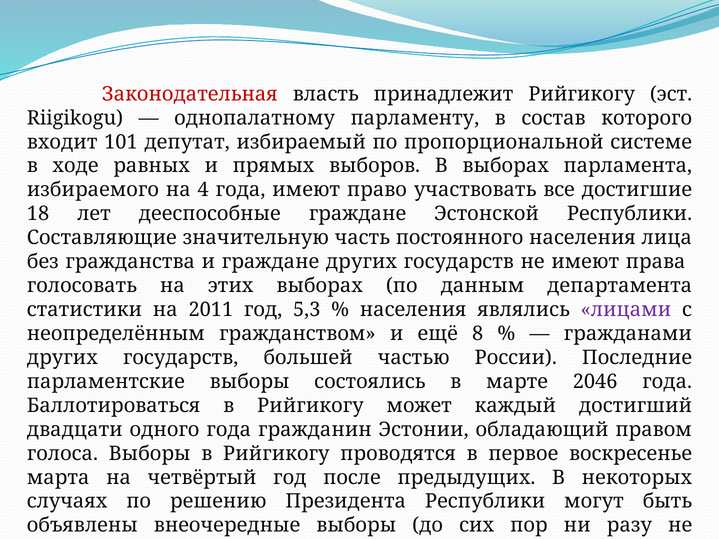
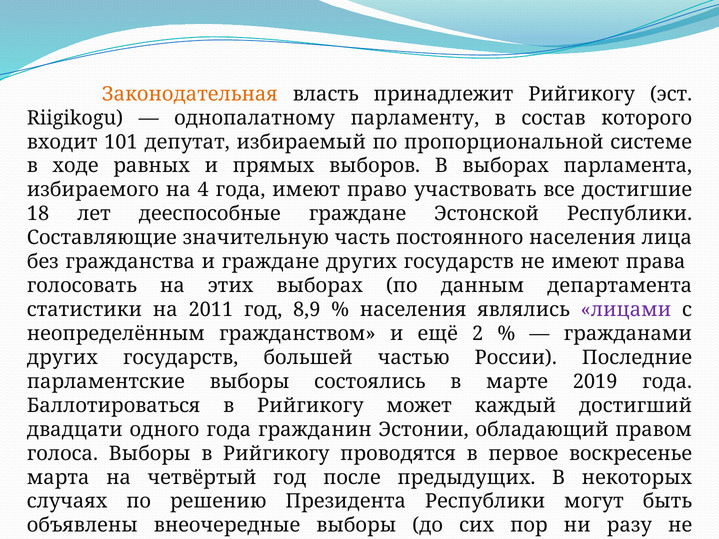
Законодательная colour: red -> orange
5,3: 5,3 -> 8,9
8: 8 -> 2
2046: 2046 -> 2019
